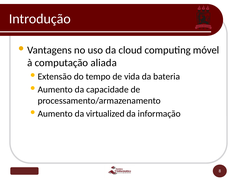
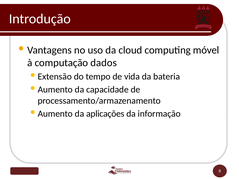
aliada: aliada -> dados
virtualized: virtualized -> aplicações
